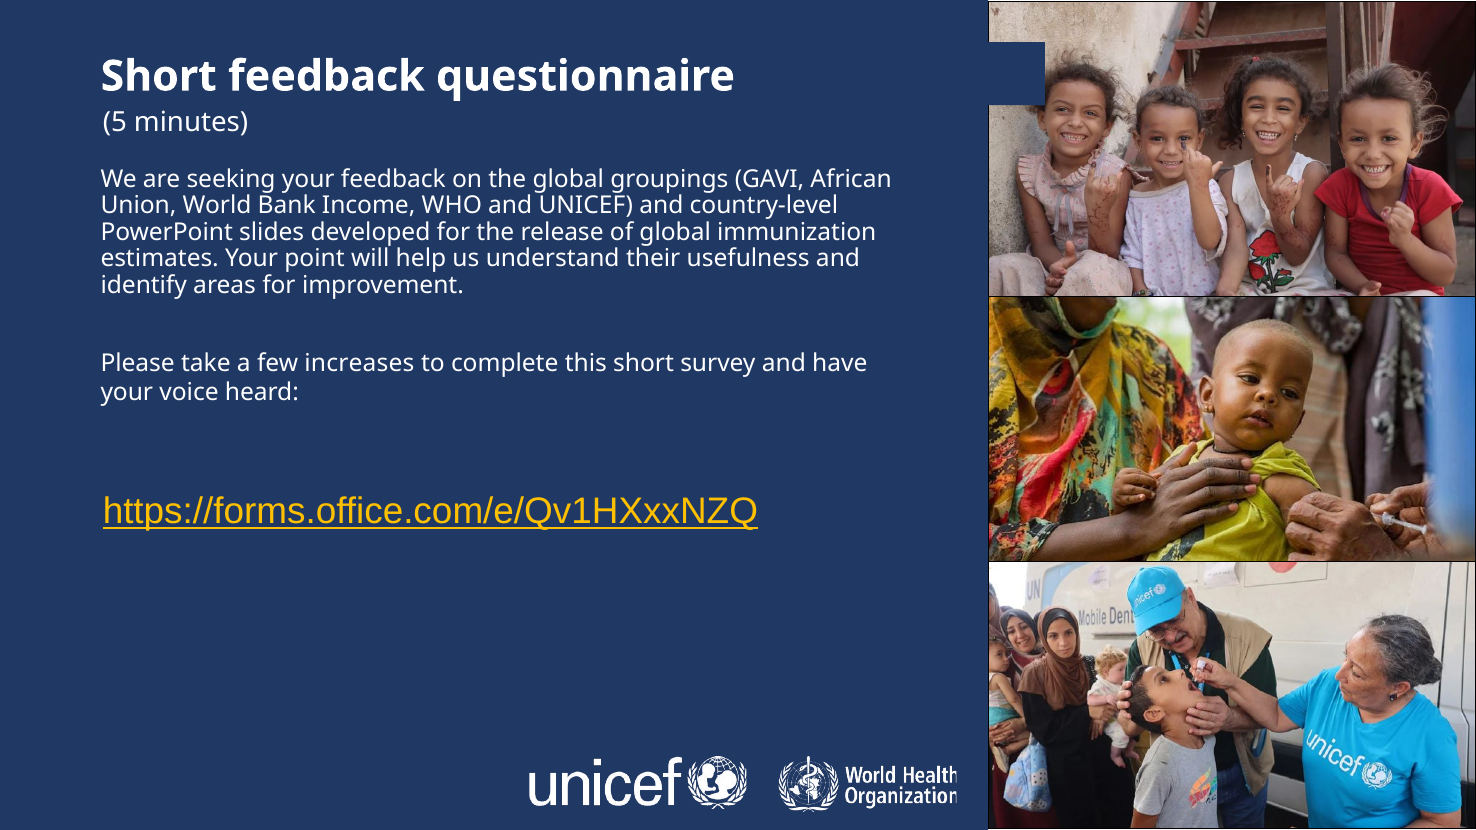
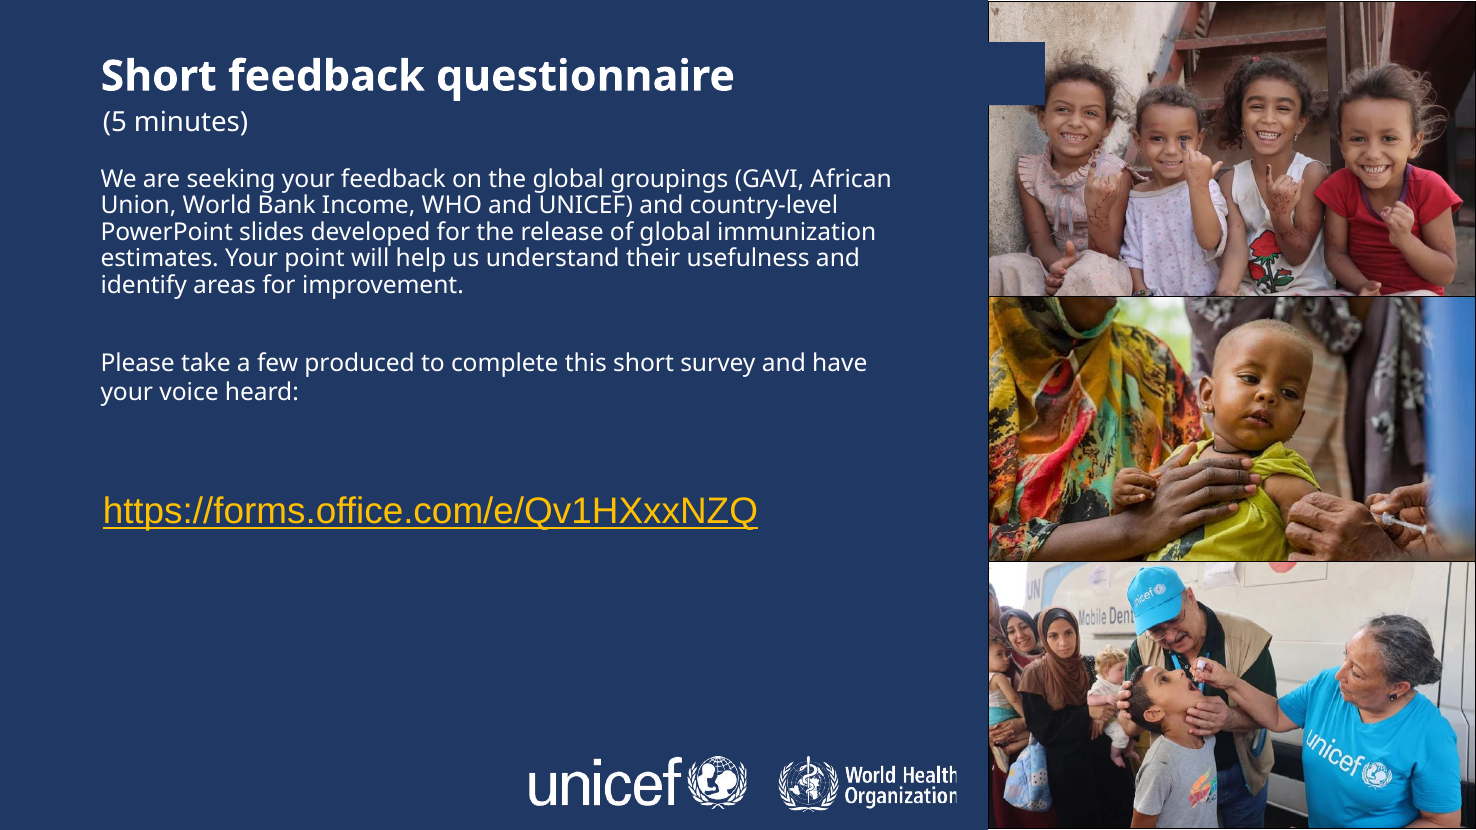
increases: increases -> produced
